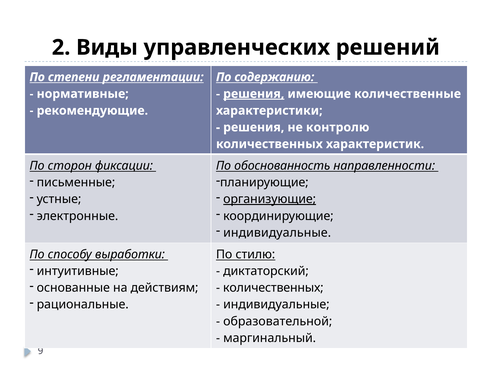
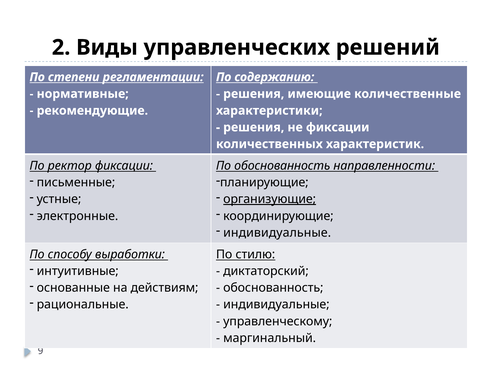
решения at (254, 94) underline: present -> none
не контролю: контролю -> фиксации
сторон: сторон -> ректор
количественных at (273, 288): количественных -> обоснованность
образовательной: образовательной -> управленческому
